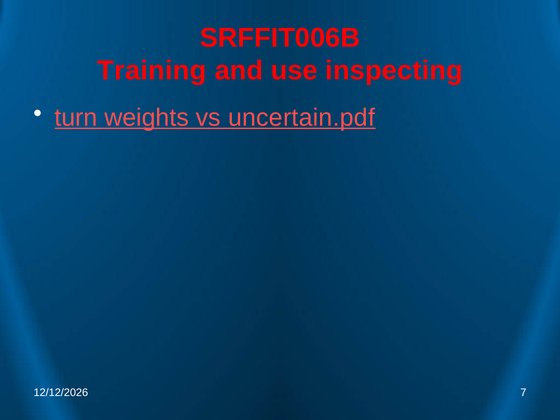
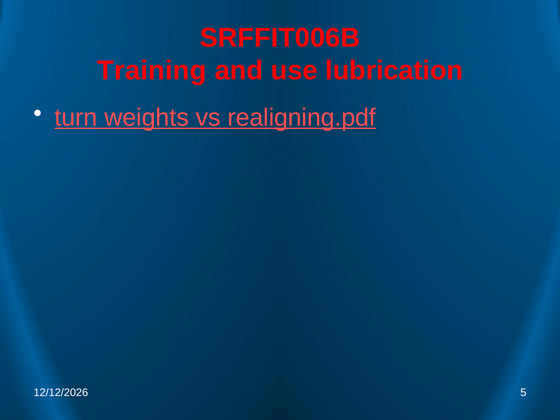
inspecting: inspecting -> lubrication
uncertain.pdf: uncertain.pdf -> realigning.pdf
7: 7 -> 5
